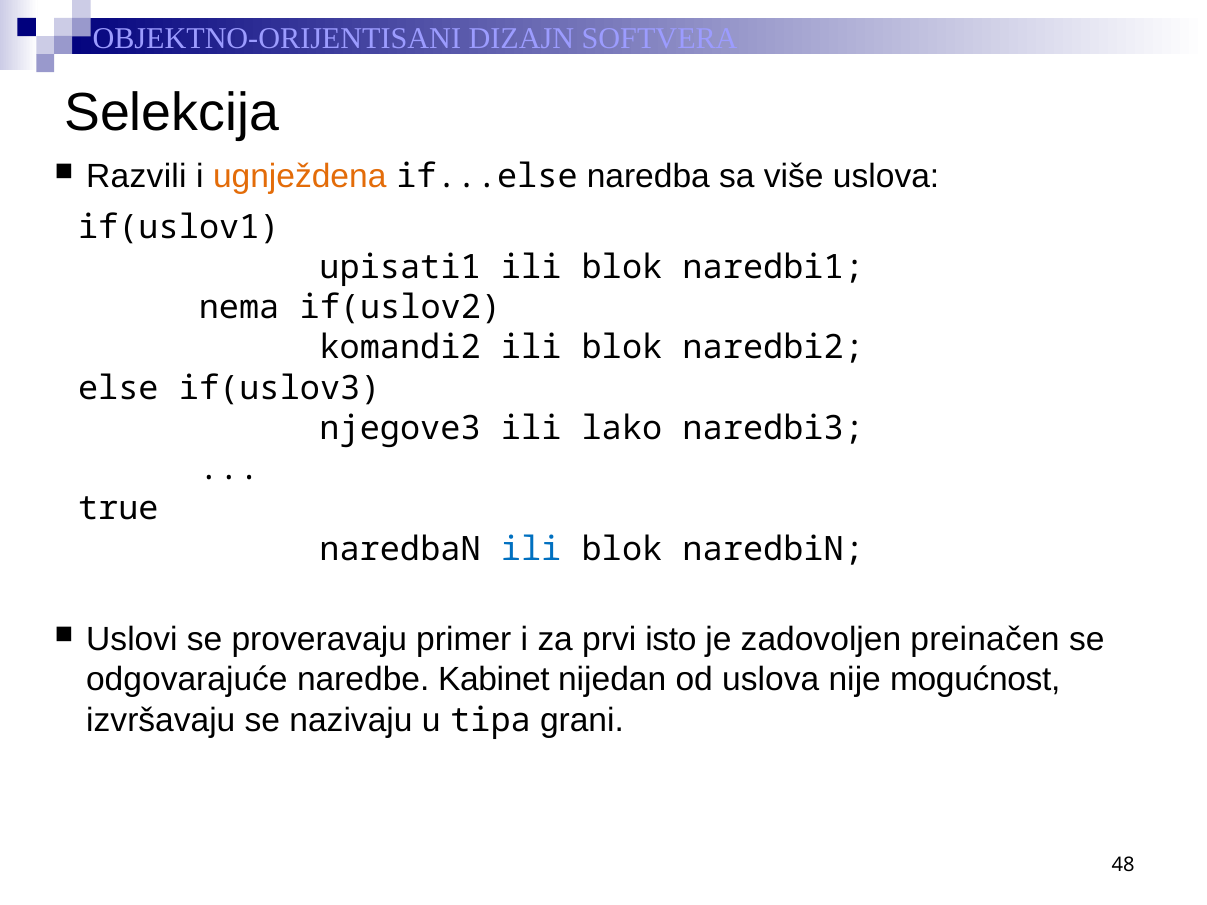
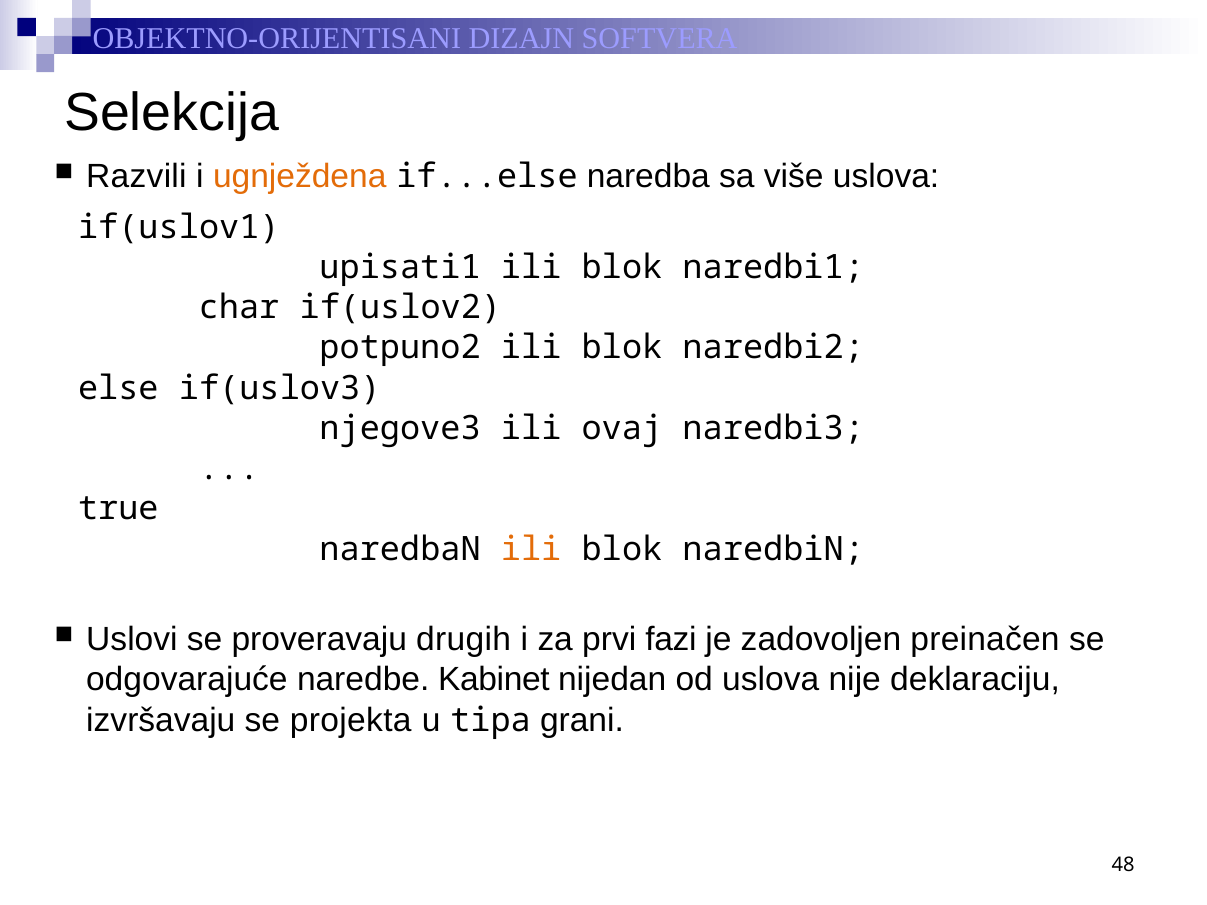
nema: nema -> char
komandi2: komandi2 -> potpuno2
lako: lako -> ovaj
ili at (531, 549) colour: blue -> orange
primer: primer -> drugih
isto: isto -> fazi
mogućnost: mogućnost -> deklaraciju
nazivaju: nazivaju -> projekta
